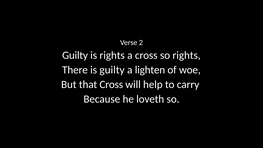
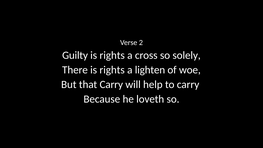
so rights: rights -> solely
There is guilty: guilty -> rights
that Cross: Cross -> Carry
